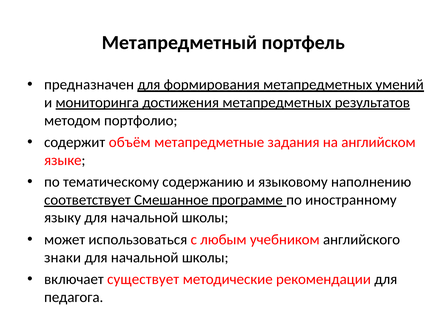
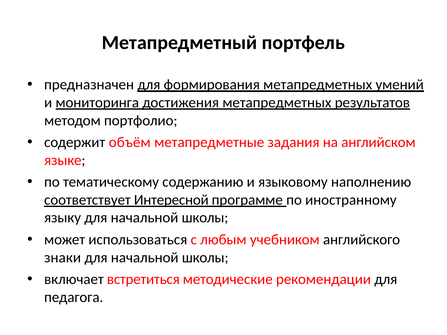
Смешанное: Смешанное -> Интересной
существует: существует -> встретиться
